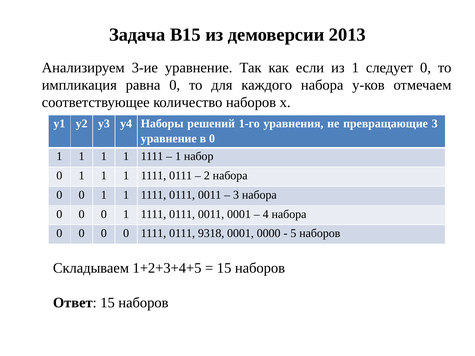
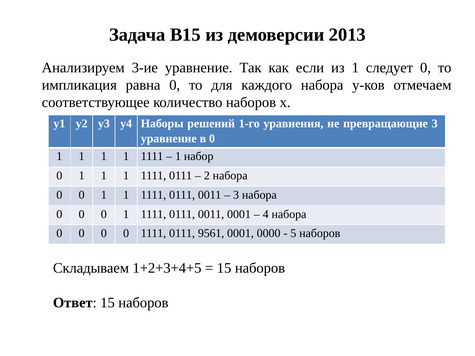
9318: 9318 -> 9561
